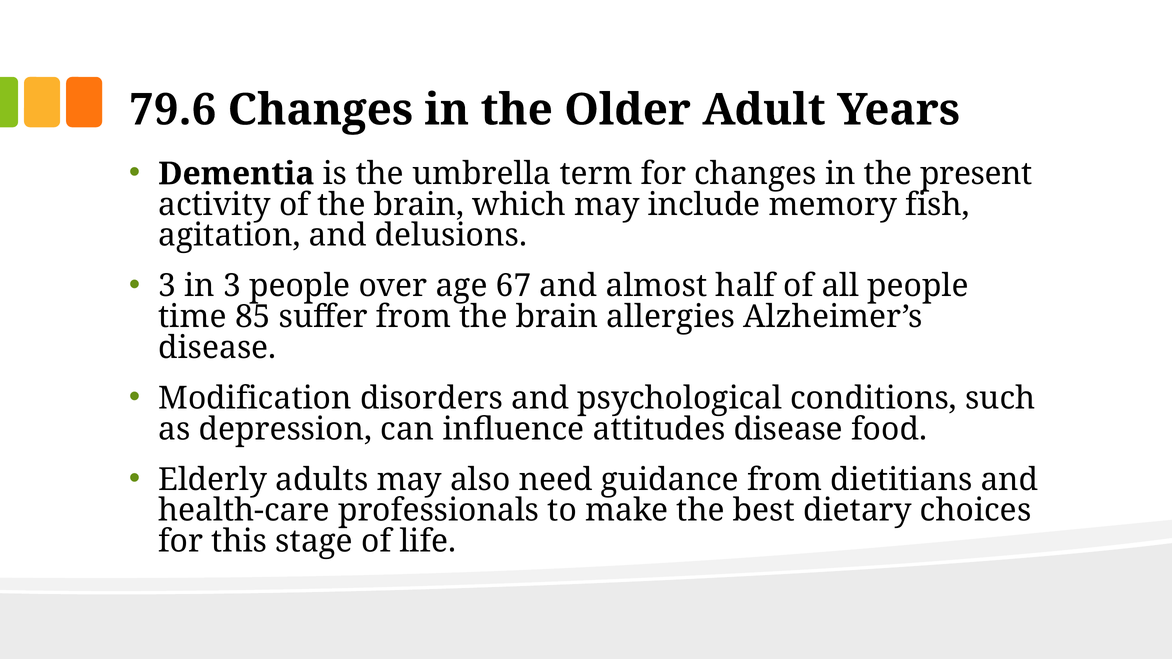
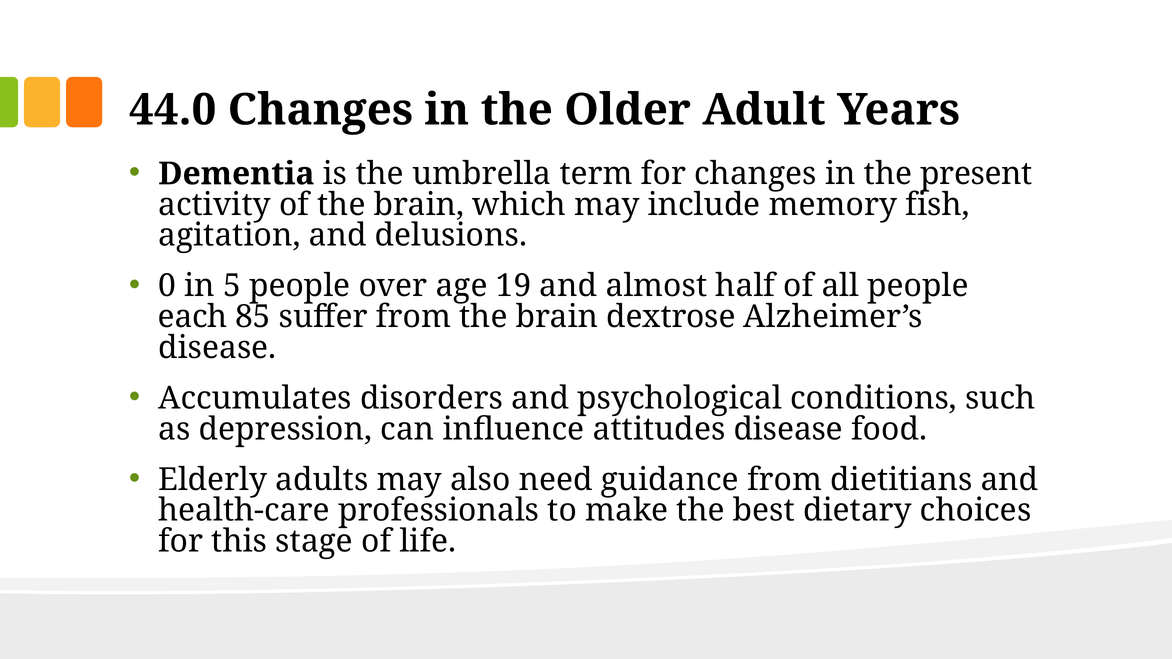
79.6: 79.6 -> 44.0
3 at (167, 286): 3 -> 0
in 3: 3 -> 5
67: 67 -> 19
time: time -> each
allergies: allergies -> dextrose
Modification: Modification -> Accumulates
